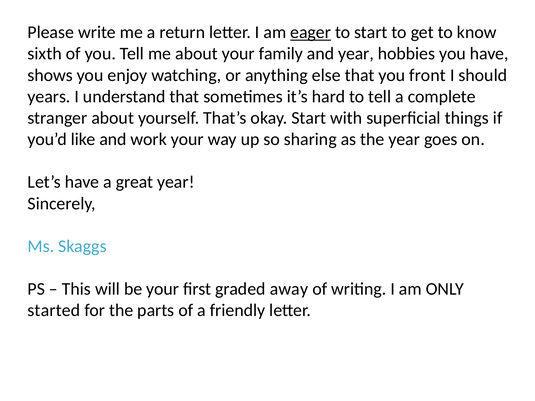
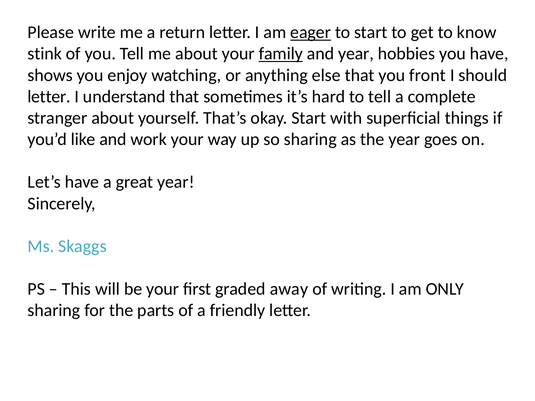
sixth: sixth -> stink
family underline: none -> present
years at (49, 97): years -> letter
started at (54, 311): started -> sharing
